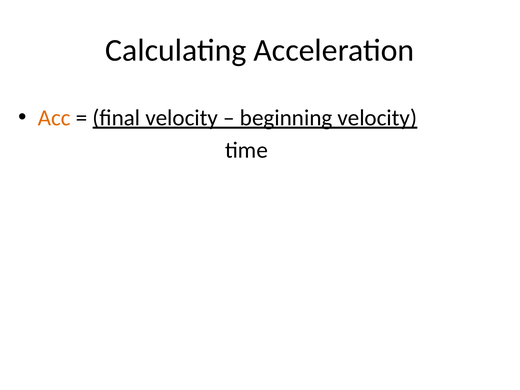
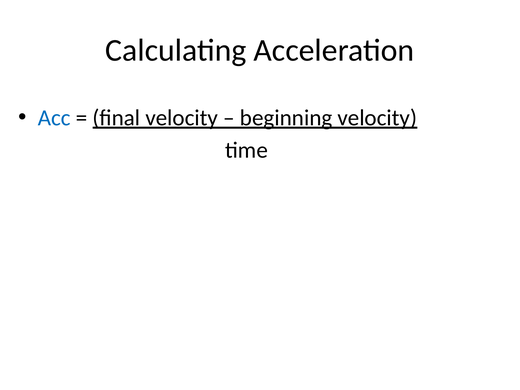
Acc colour: orange -> blue
